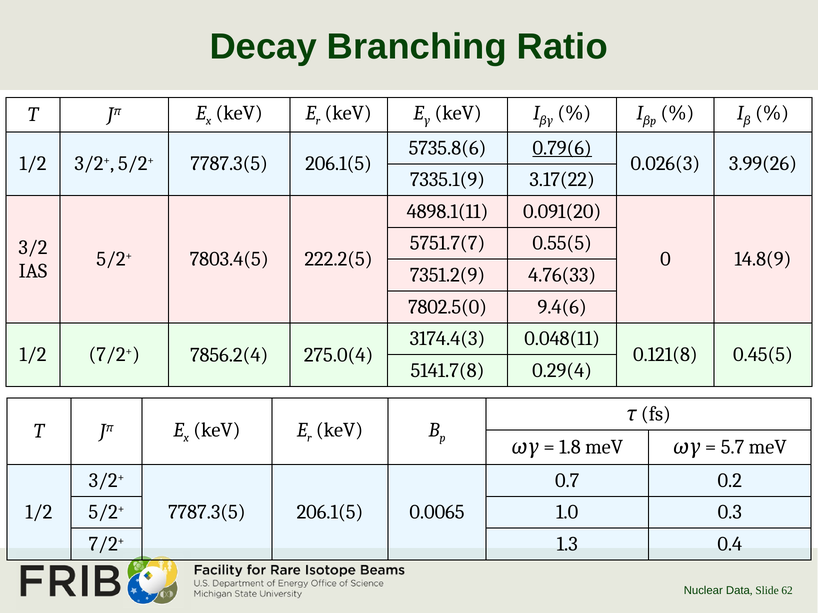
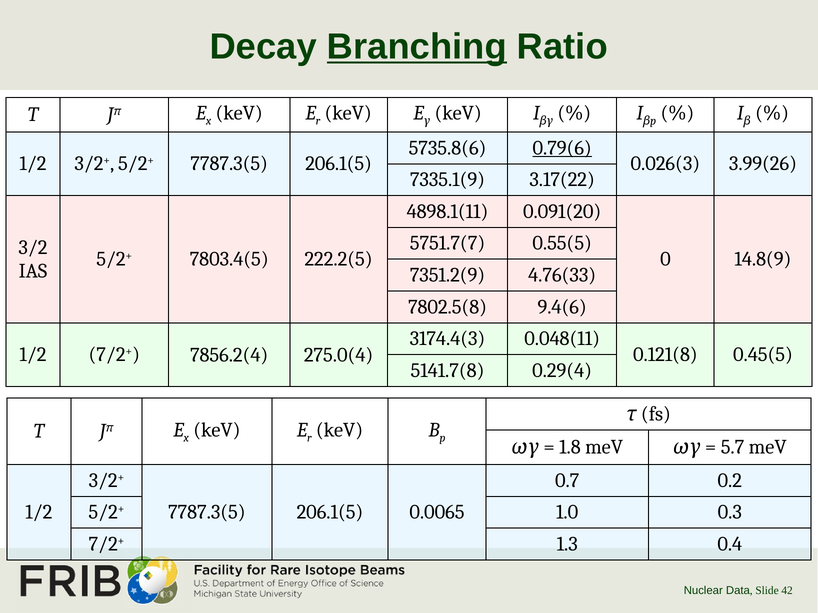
Branching underline: none -> present
7802.5(0: 7802.5(0 -> 7802.5(8
62: 62 -> 42
